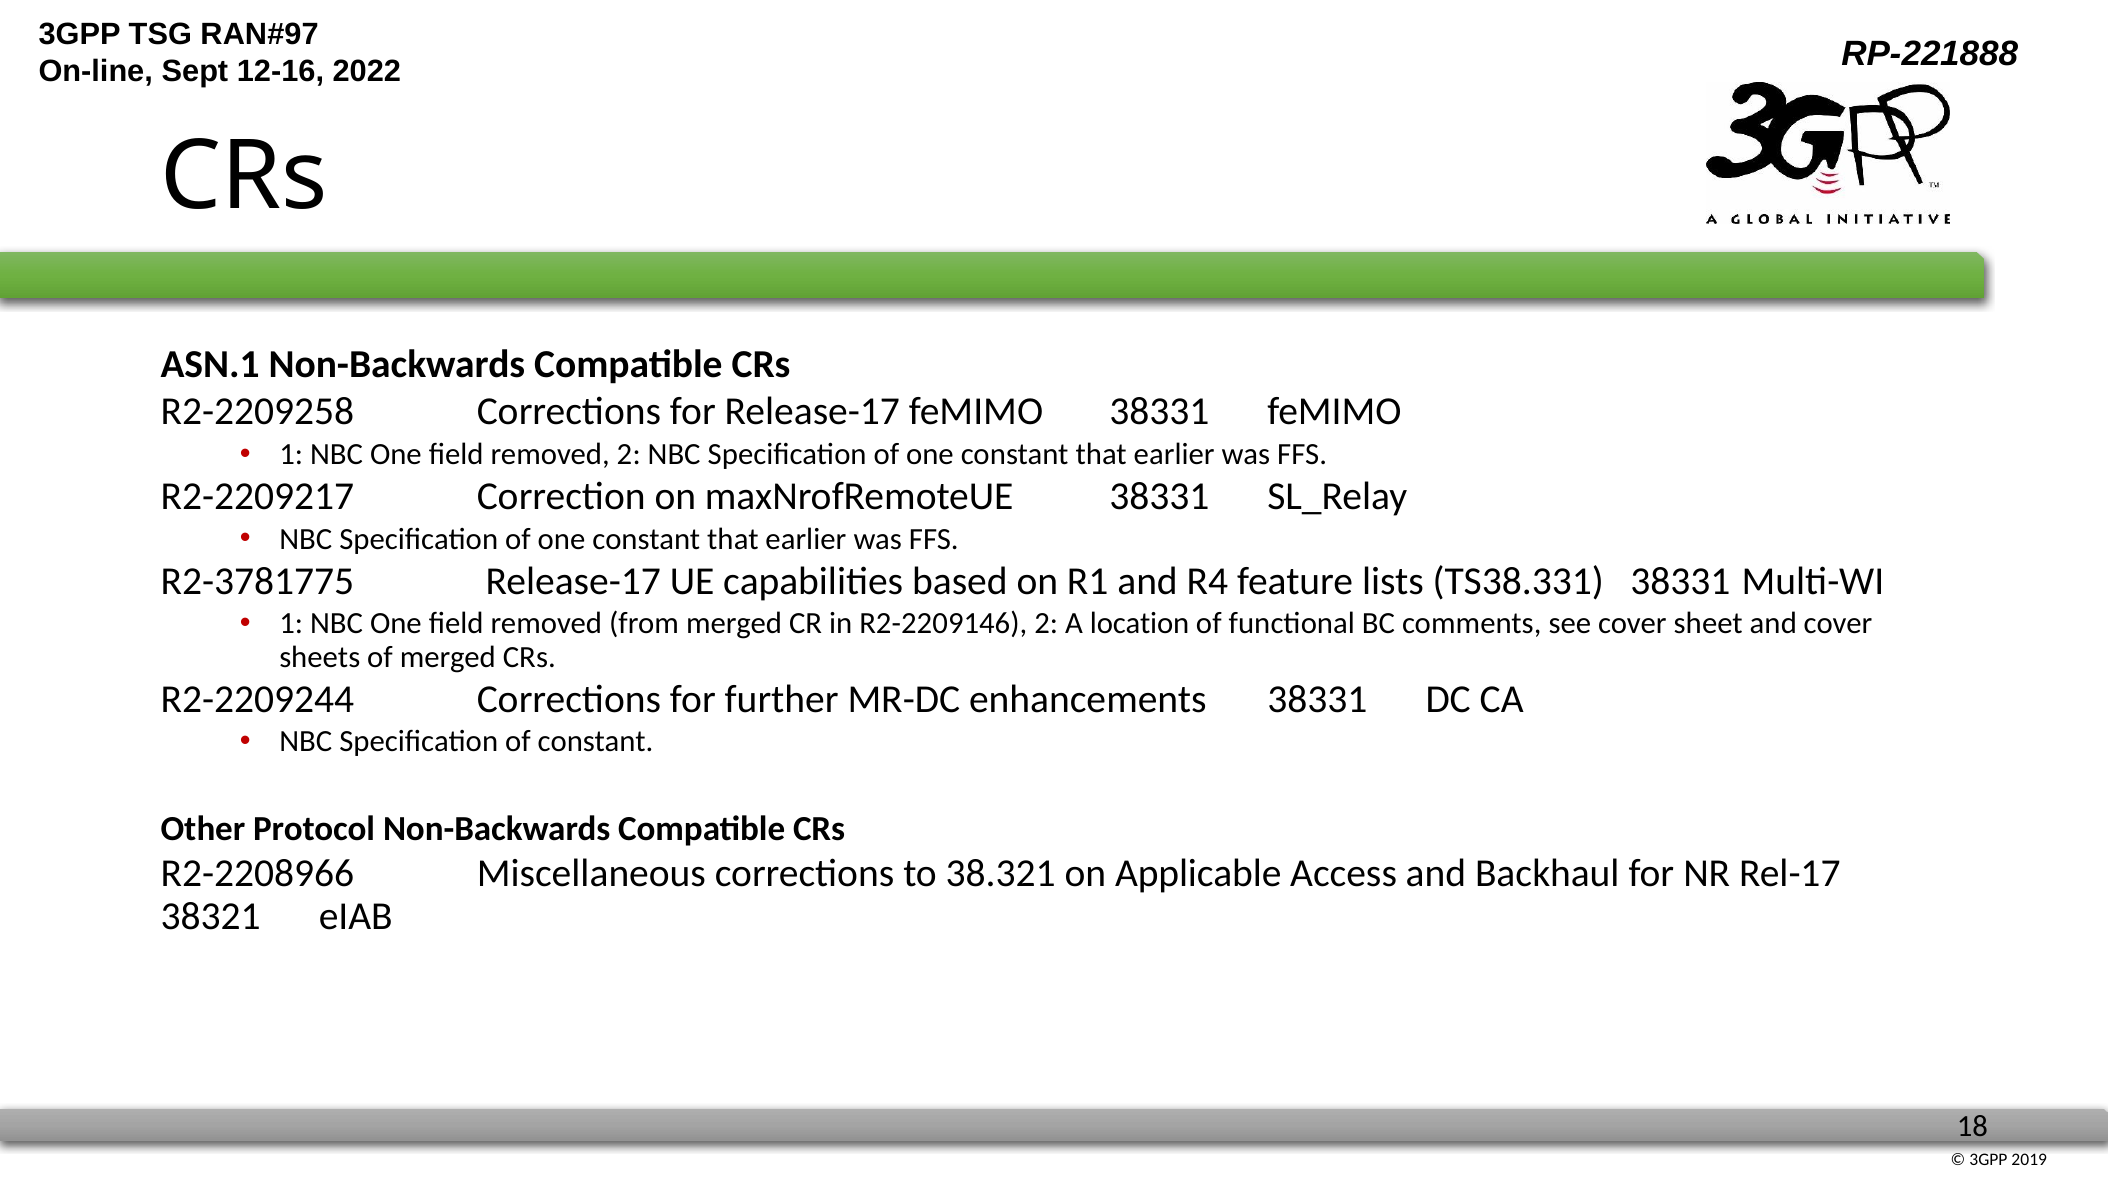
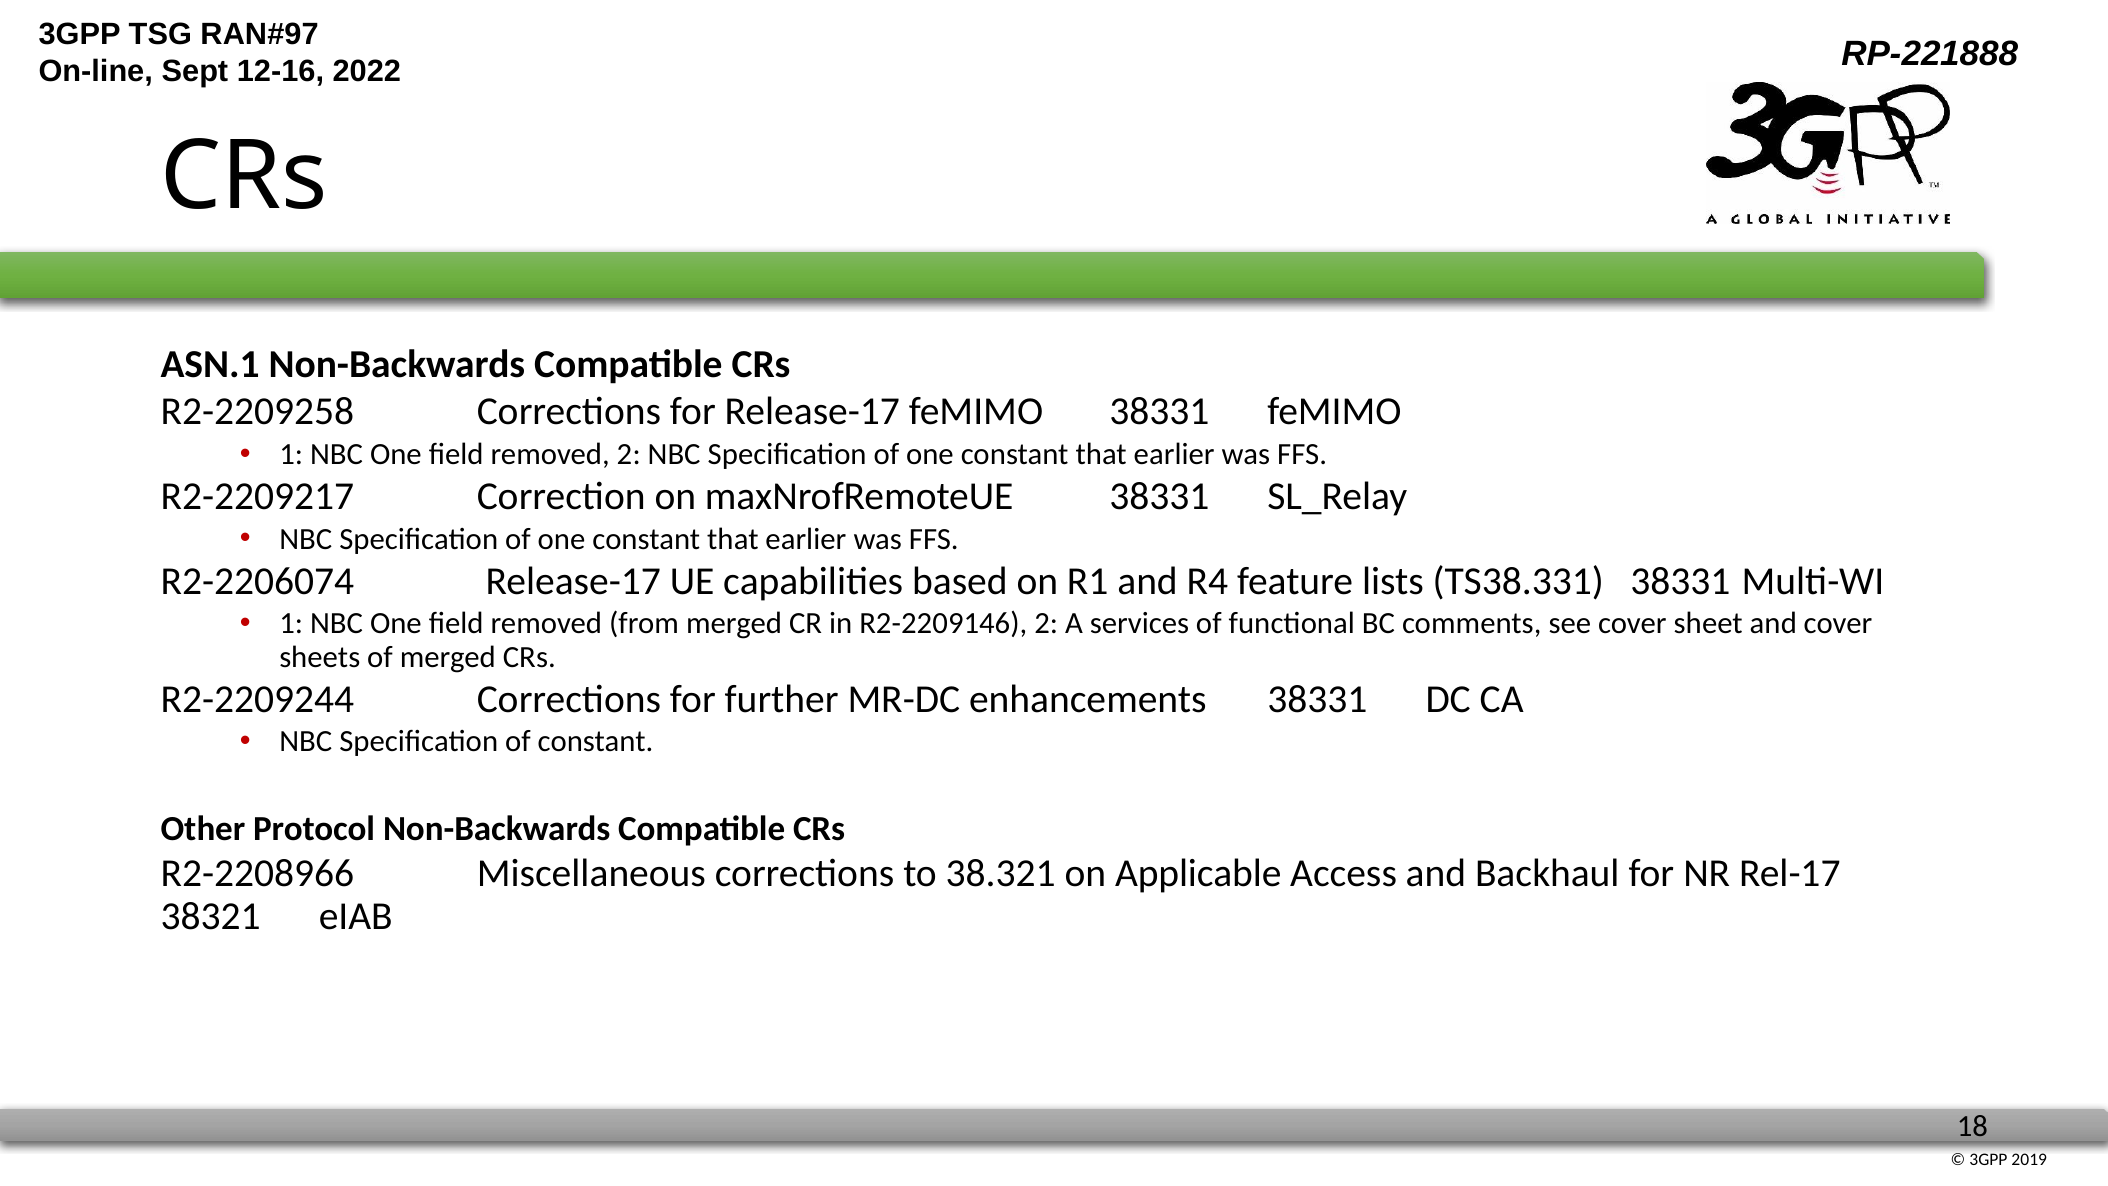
R2-3781775: R2-3781775 -> R2-2206074
location: location -> services
